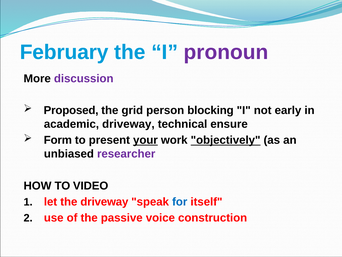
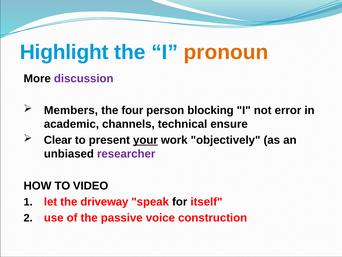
February: February -> Highlight
pronoun colour: purple -> orange
Proposed: Proposed -> Members
grid: grid -> four
early: early -> error
academic driveway: driveway -> channels
Form: Form -> Clear
objectively underline: present -> none
for colour: blue -> black
